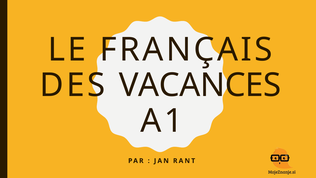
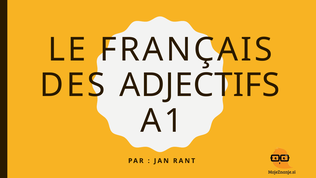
VACANCES: VACANCES -> ADJECTIFS
